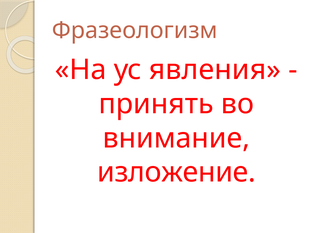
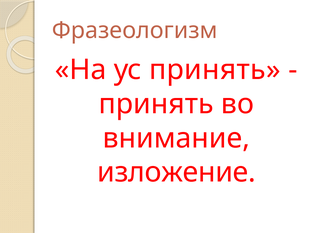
ус явления: явления -> принять
